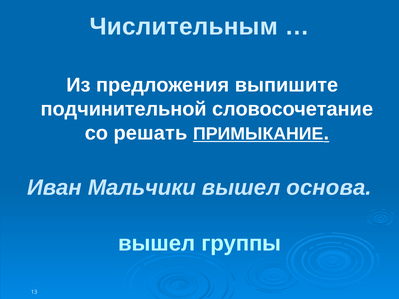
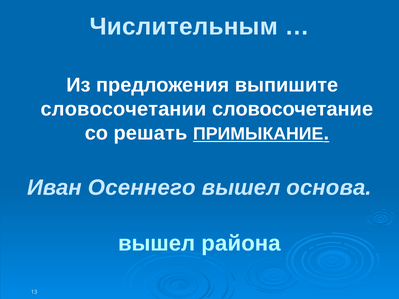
подчинительной: подчинительной -> словосочетании
Мальчики: Мальчики -> Осеннего
группы: группы -> района
